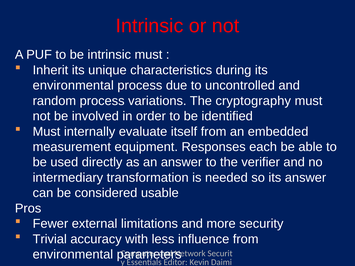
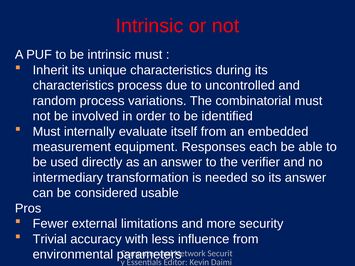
environmental at (73, 86): environmental -> characteristics
cryptography: cryptography -> combinatorial
